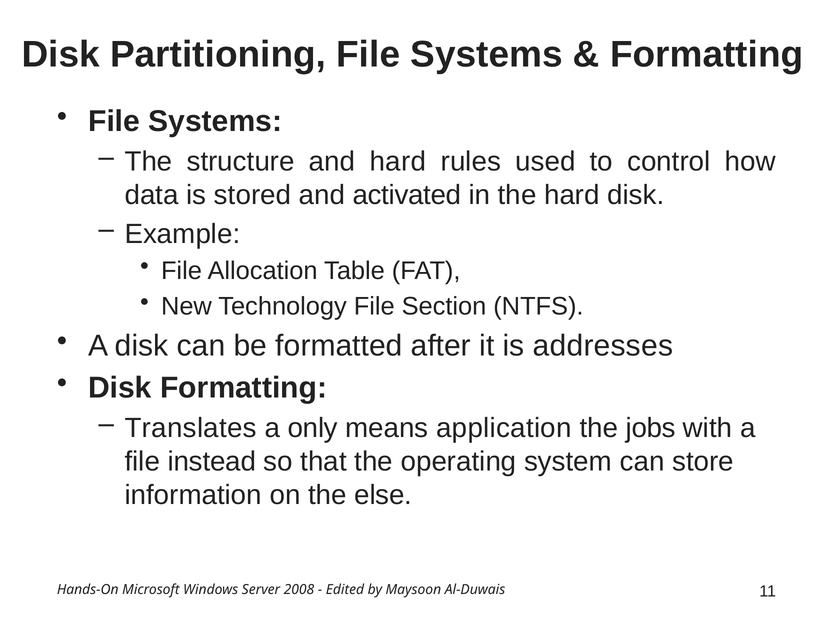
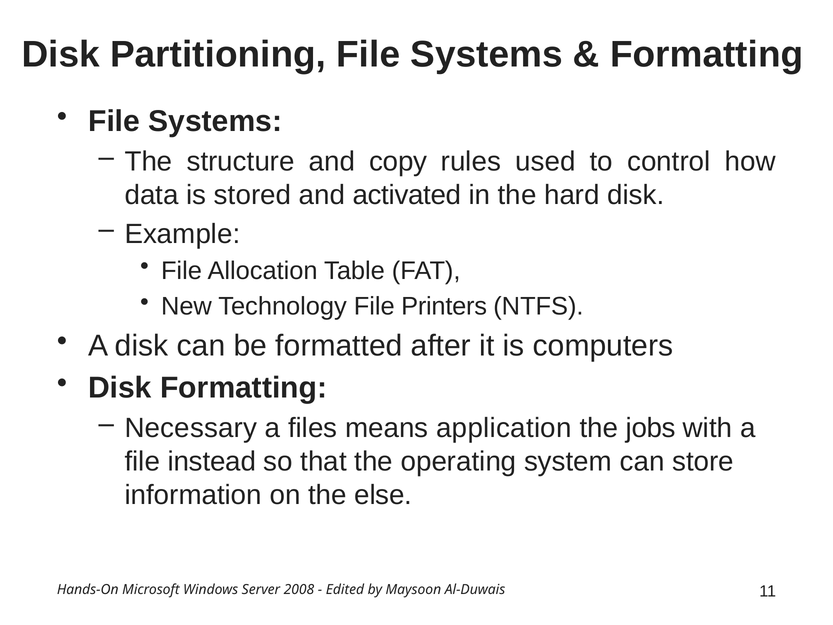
and hard: hard -> copy
Section: Section -> Printers
addresses: addresses -> computers
Translates: Translates -> Necessary
only: only -> files
